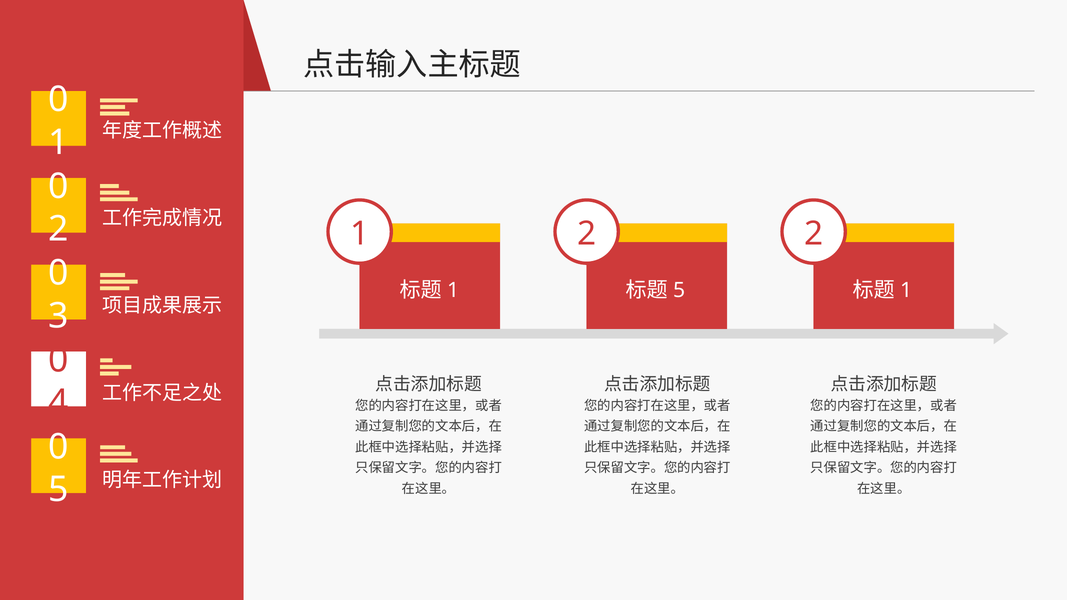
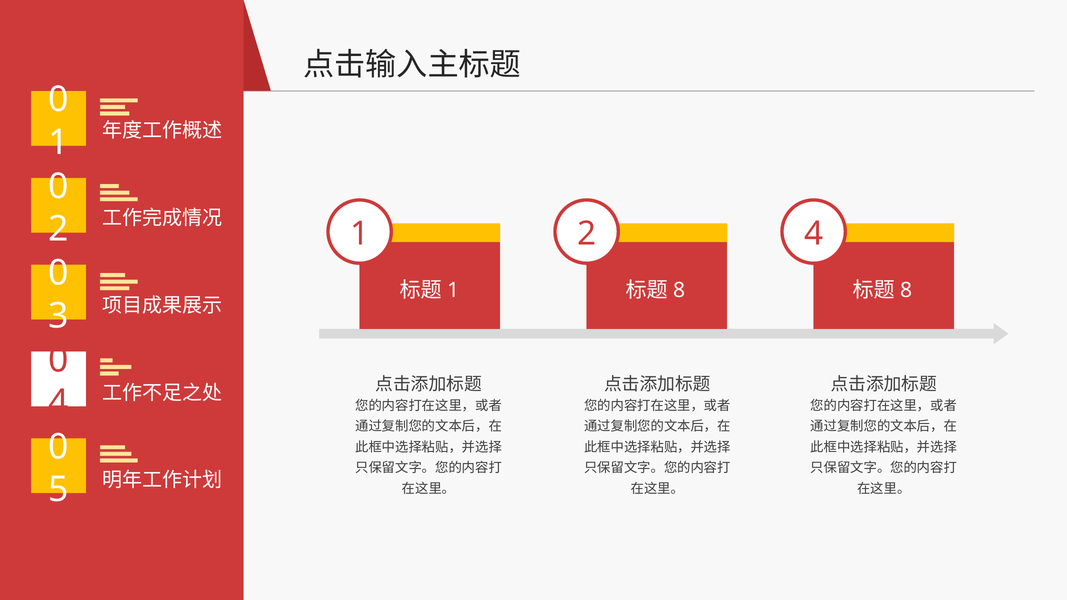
1 2: 2 -> 4
5 at (679, 290): 5 -> 8
1 at (906, 290): 1 -> 8
